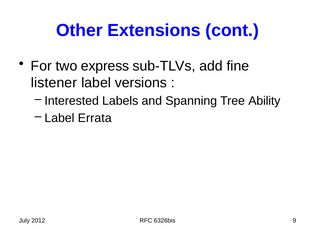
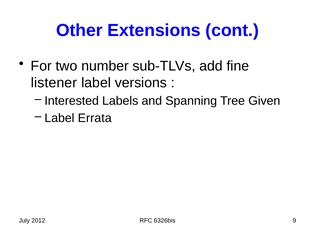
express: express -> number
Ability: Ability -> Given
